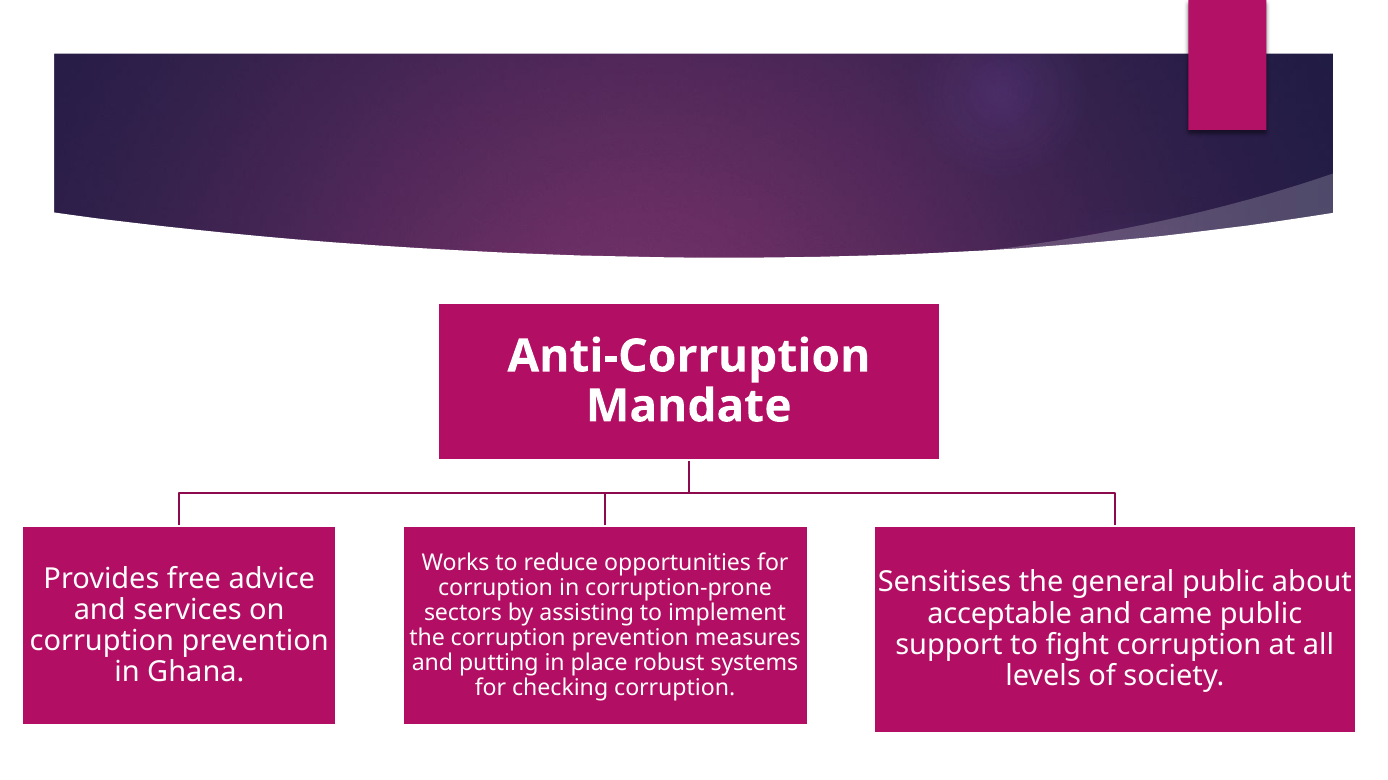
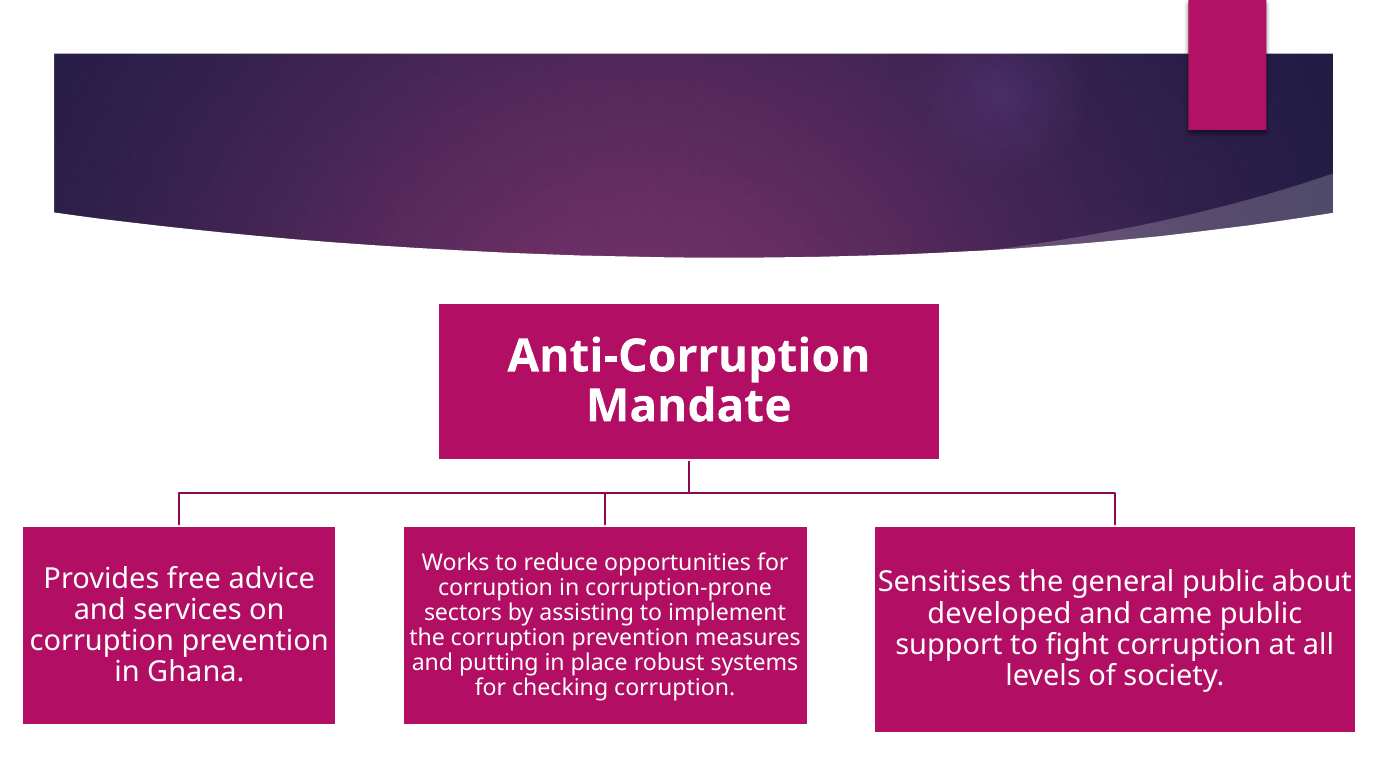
acceptable: acceptable -> developed
